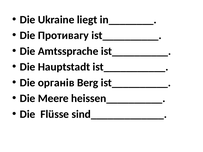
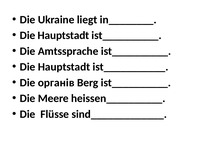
Противагу at (63, 35): Противагу -> Hauptstadt
